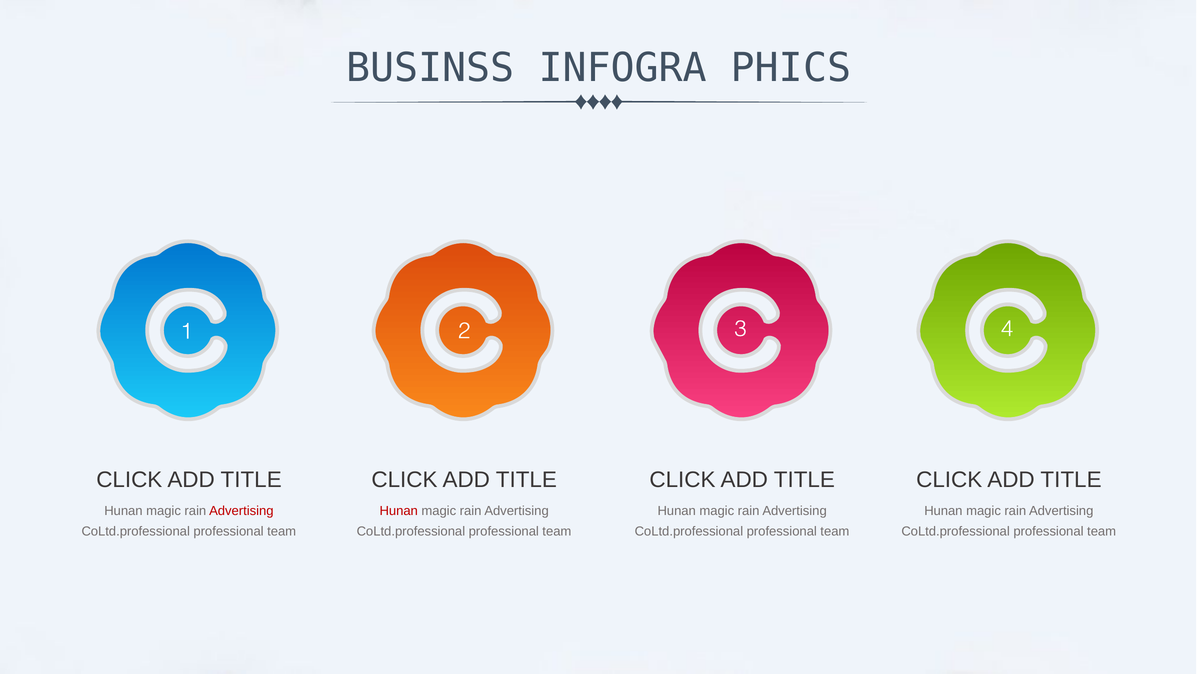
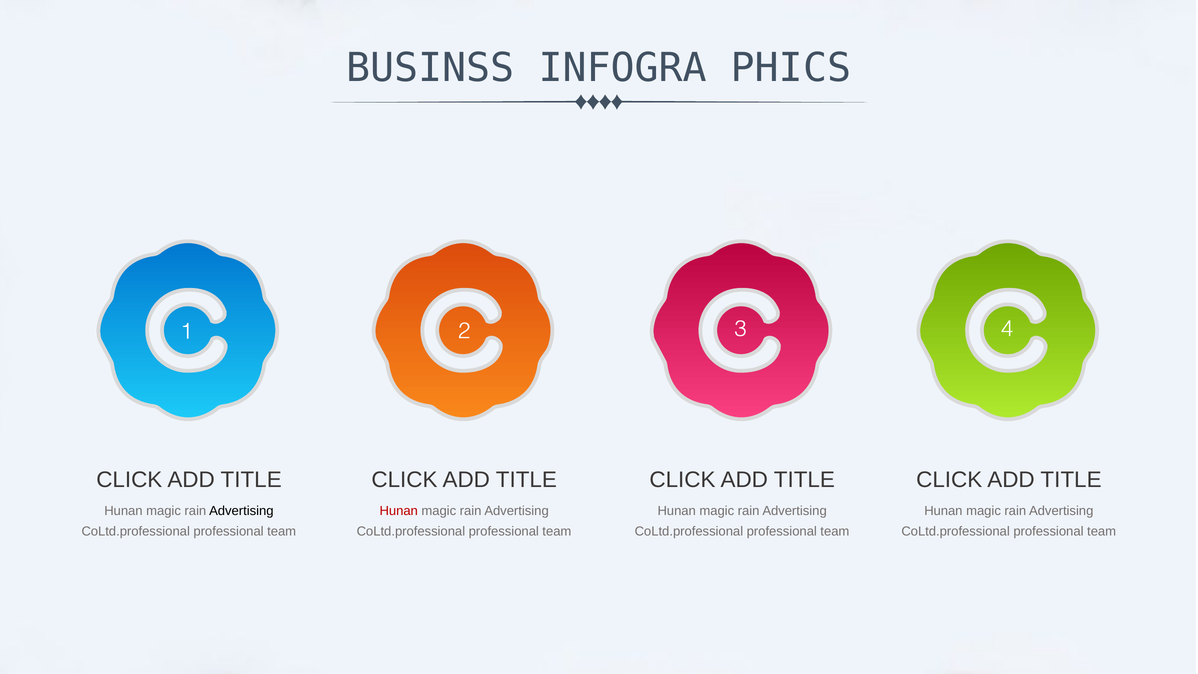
Advertising at (241, 511) colour: red -> black
